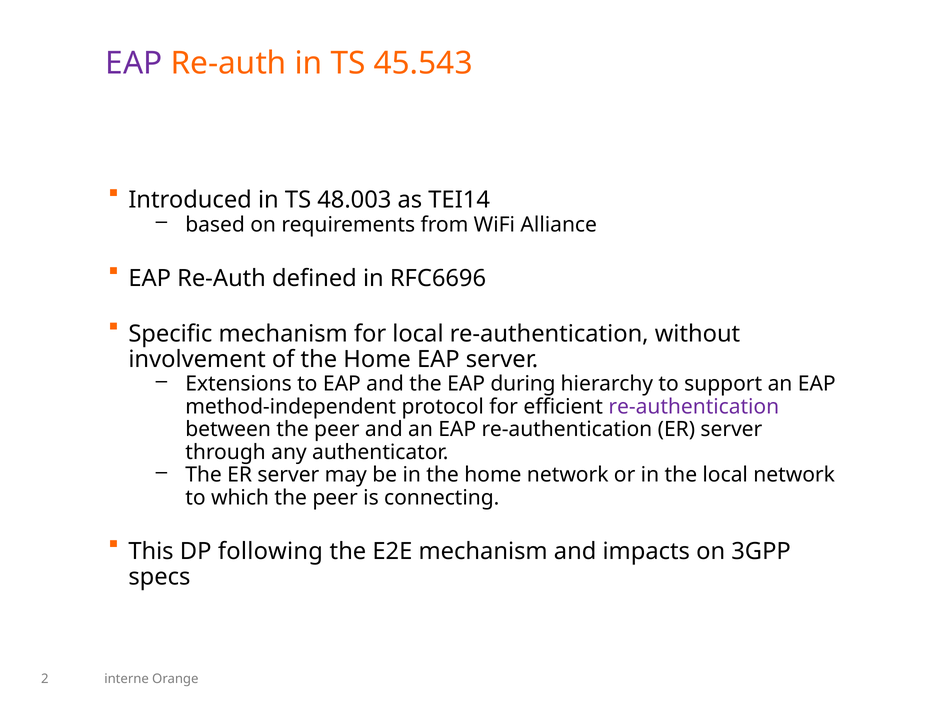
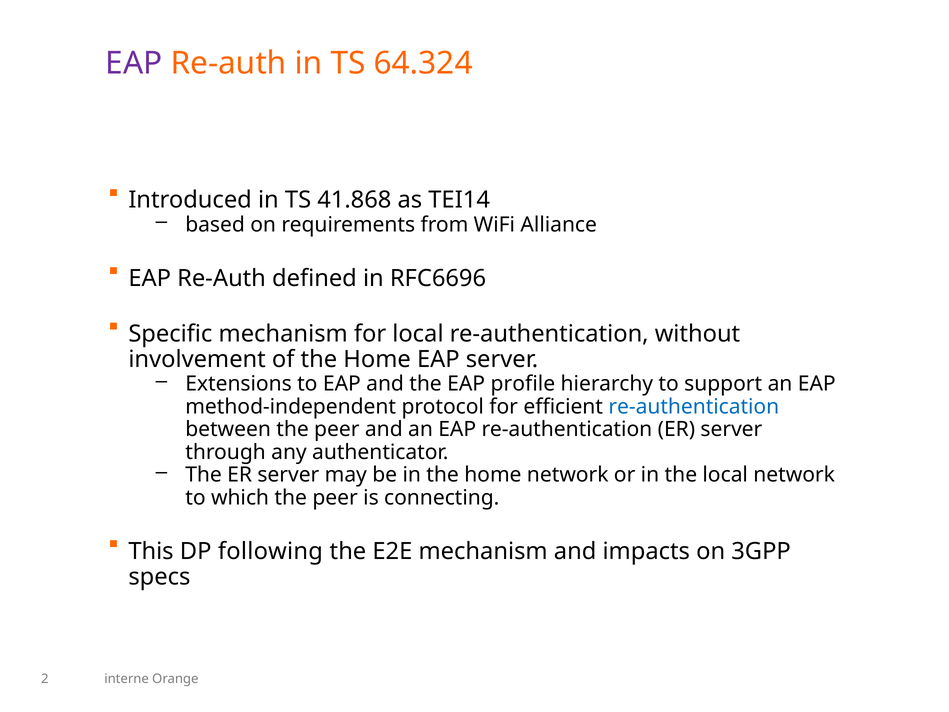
45.543: 45.543 -> 64.324
48.003: 48.003 -> 41.868
during: during -> profile
re-authentication at (694, 406) colour: purple -> blue
